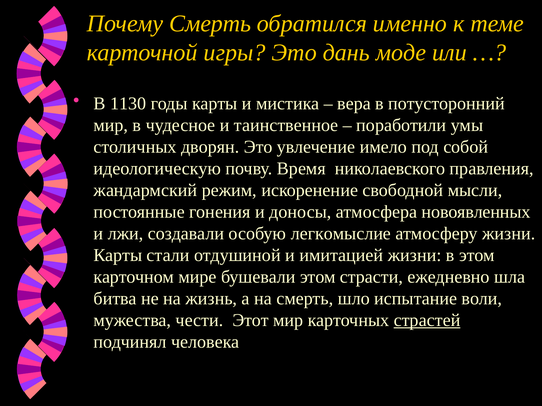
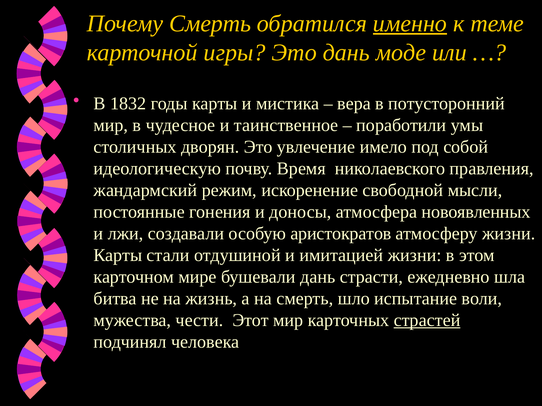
именно underline: none -> present
1130: 1130 -> 1832
легкомыслие: легкомыслие -> аристократов
бушевали этом: этом -> дань
